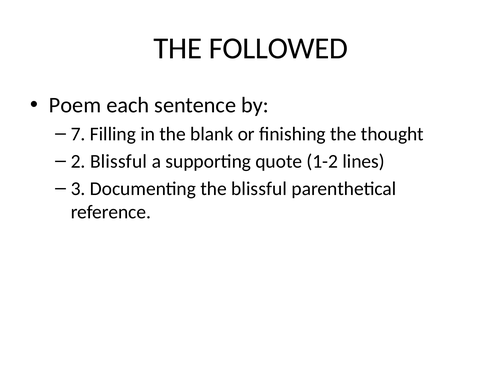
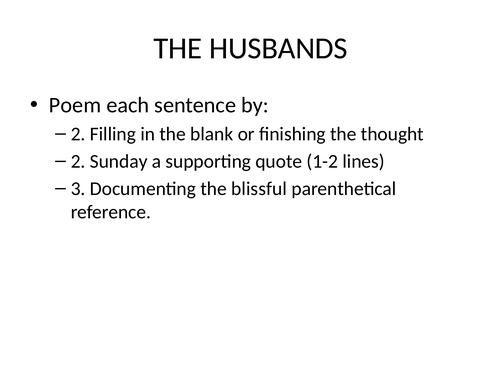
FOLLOWED: FOLLOWED -> HUSBANDS
7 at (78, 134): 7 -> 2
2 Blissful: Blissful -> Sunday
